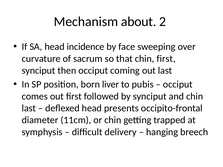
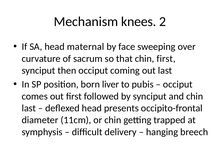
about: about -> knees
incidence: incidence -> maternal
